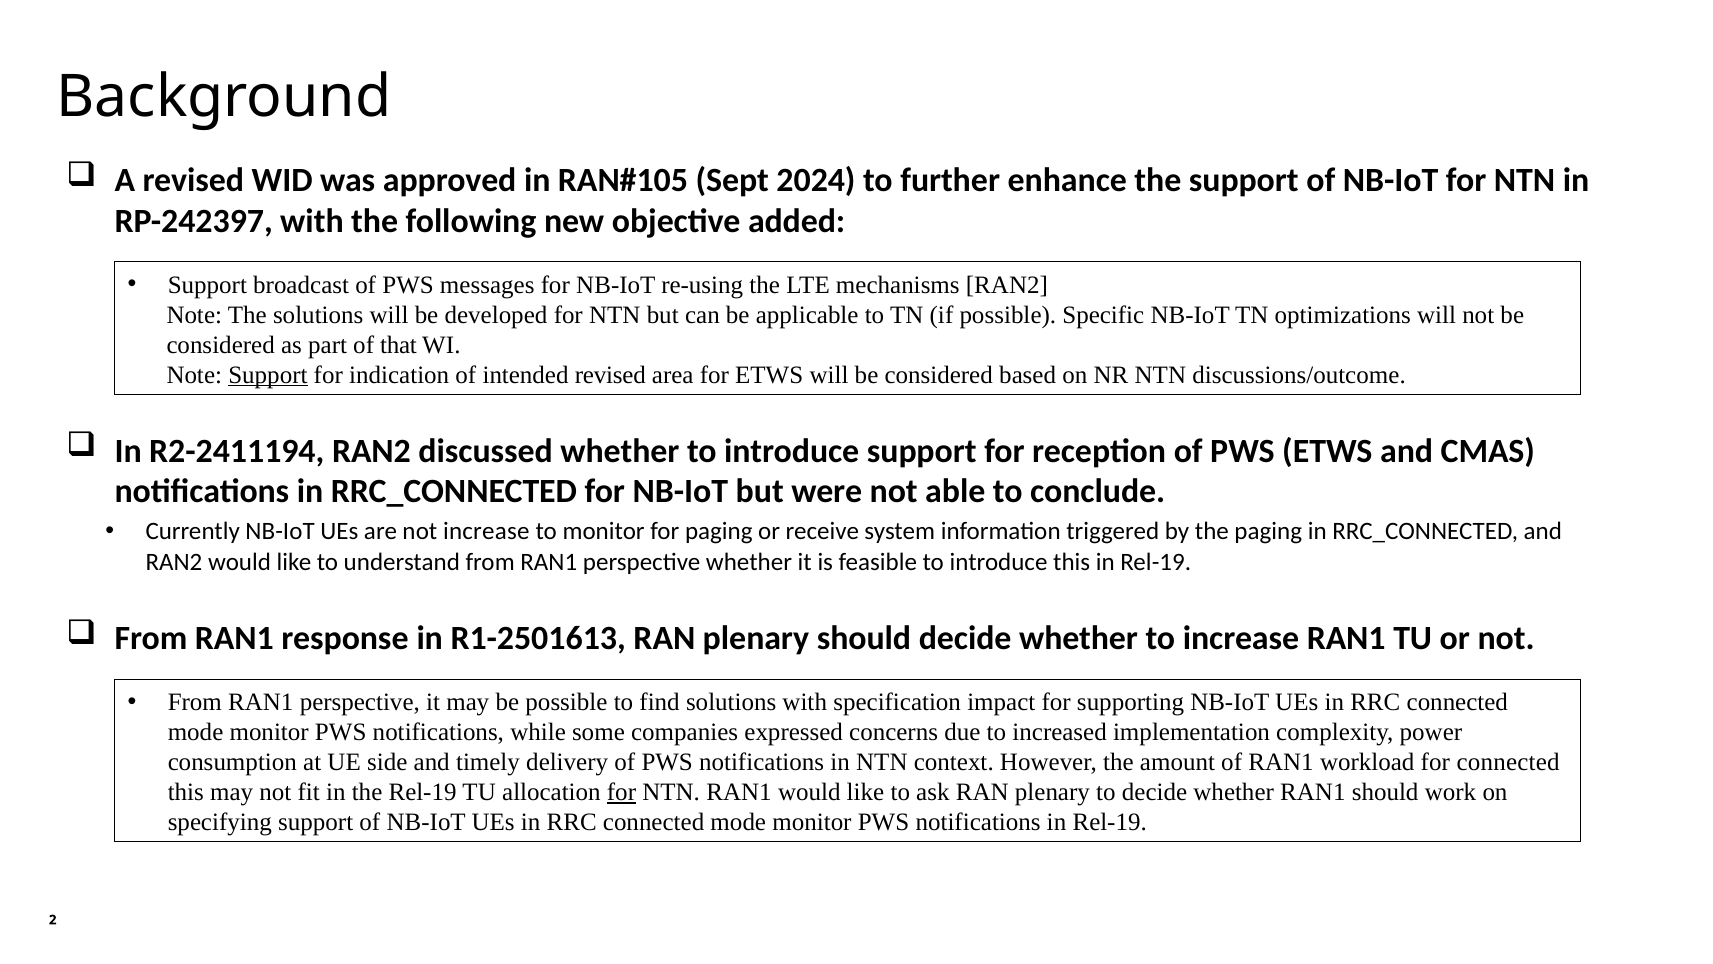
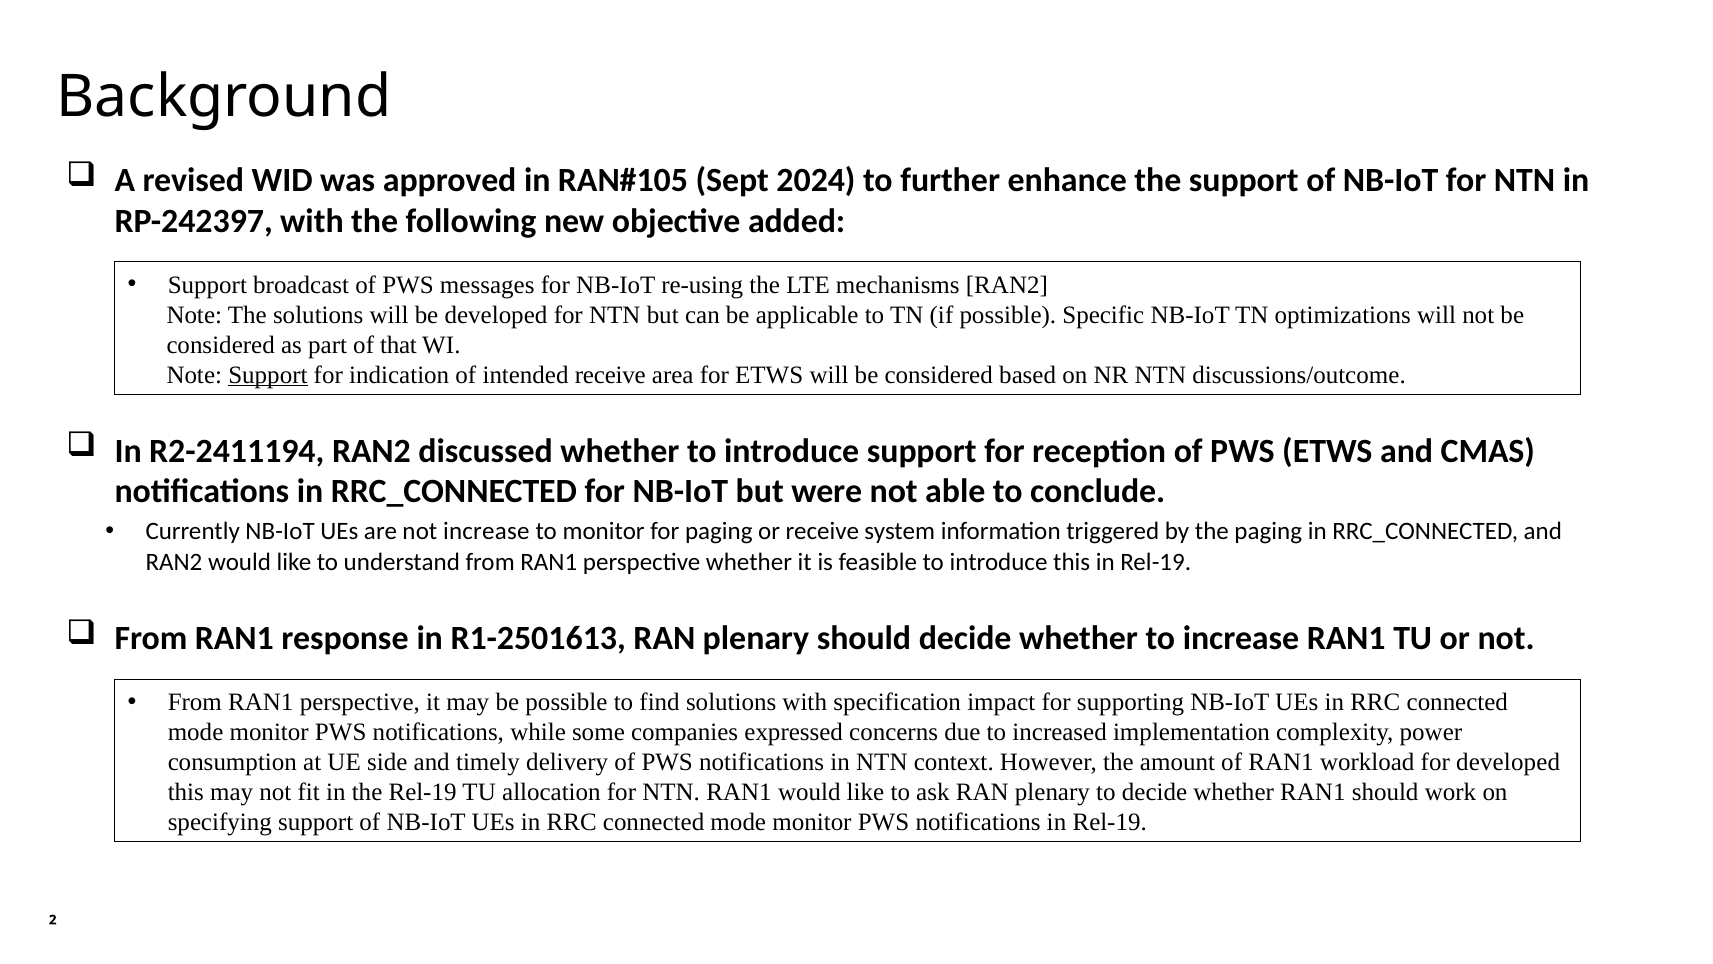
intended revised: revised -> receive
for connected: connected -> developed
for at (621, 792) underline: present -> none
